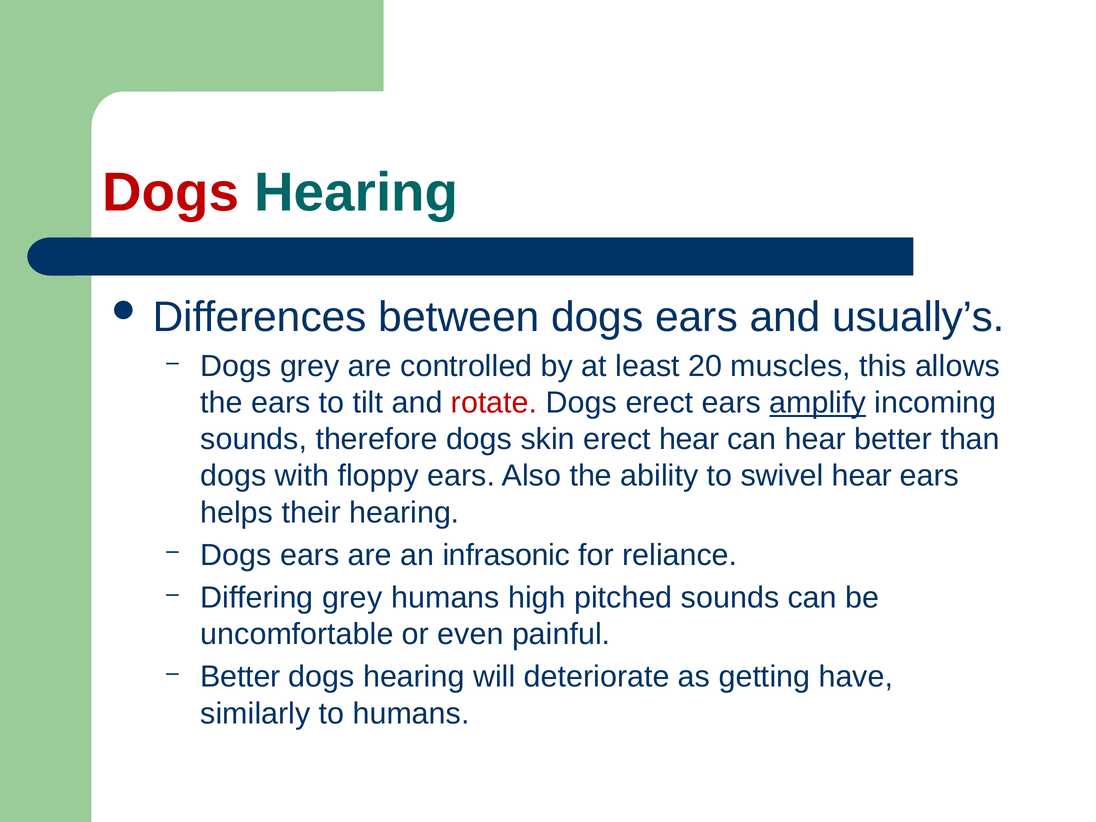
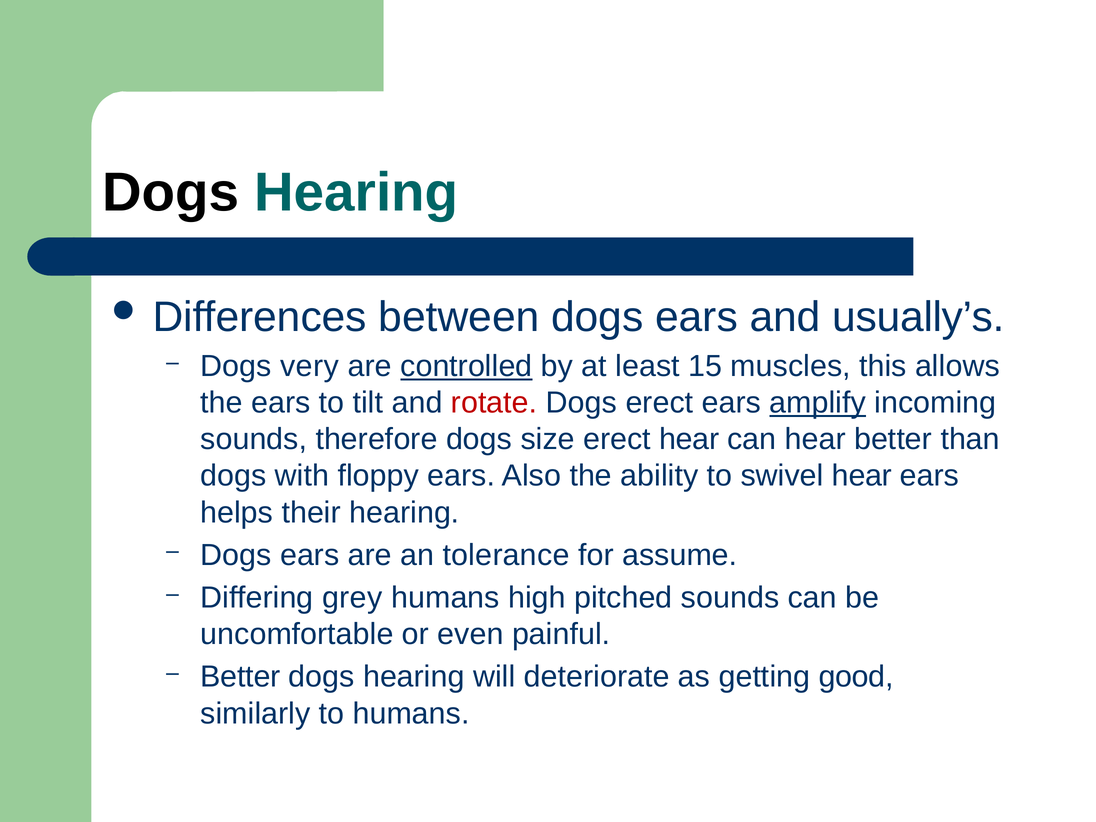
Dogs at (171, 193) colour: red -> black
Dogs grey: grey -> very
controlled underline: none -> present
20: 20 -> 15
skin: skin -> size
infrasonic: infrasonic -> tolerance
reliance: reliance -> assume
have: have -> good
